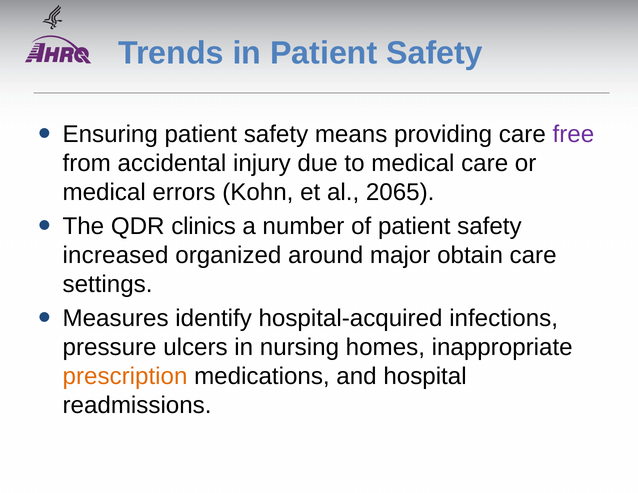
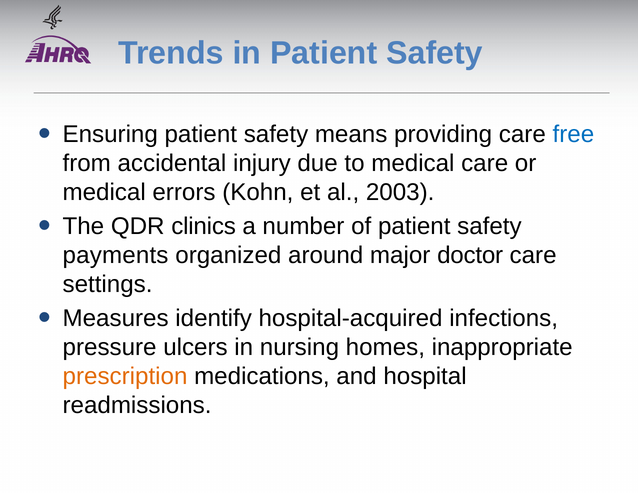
free colour: purple -> blue
2065: 2065 -> 2003
increased: increased -> payments
obtain: obtain -> doctor
